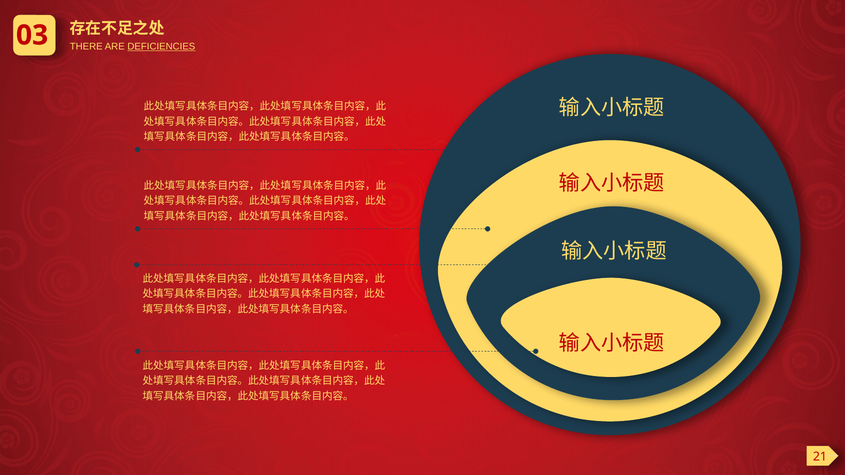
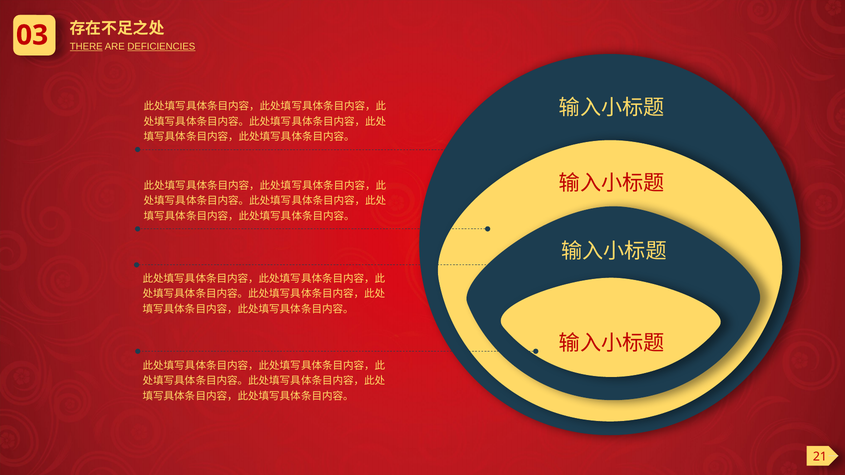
THERE underline: none -> present
